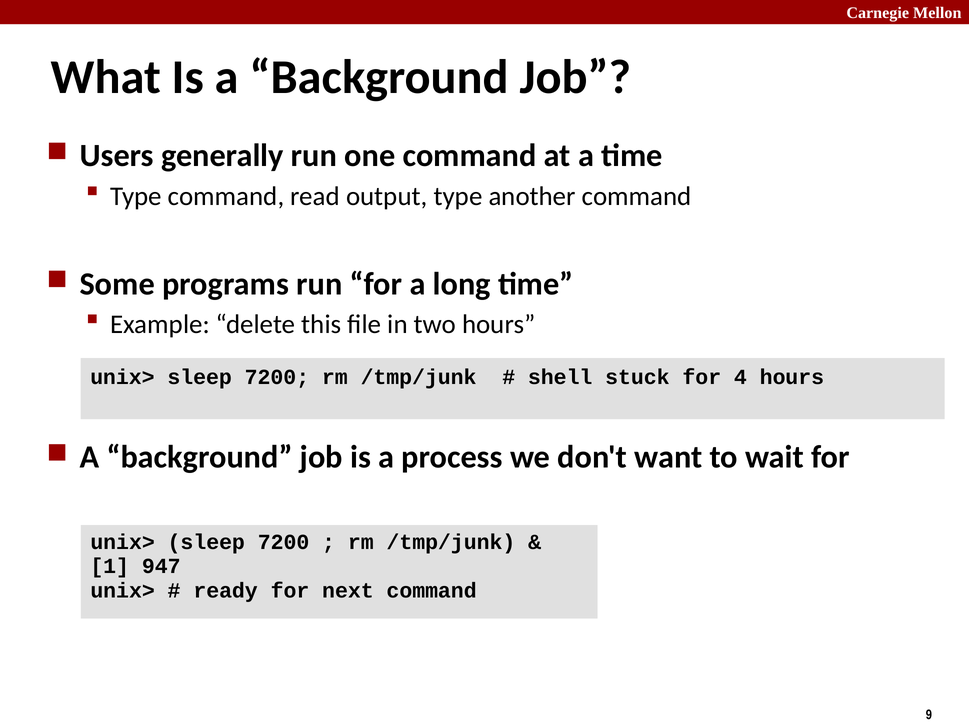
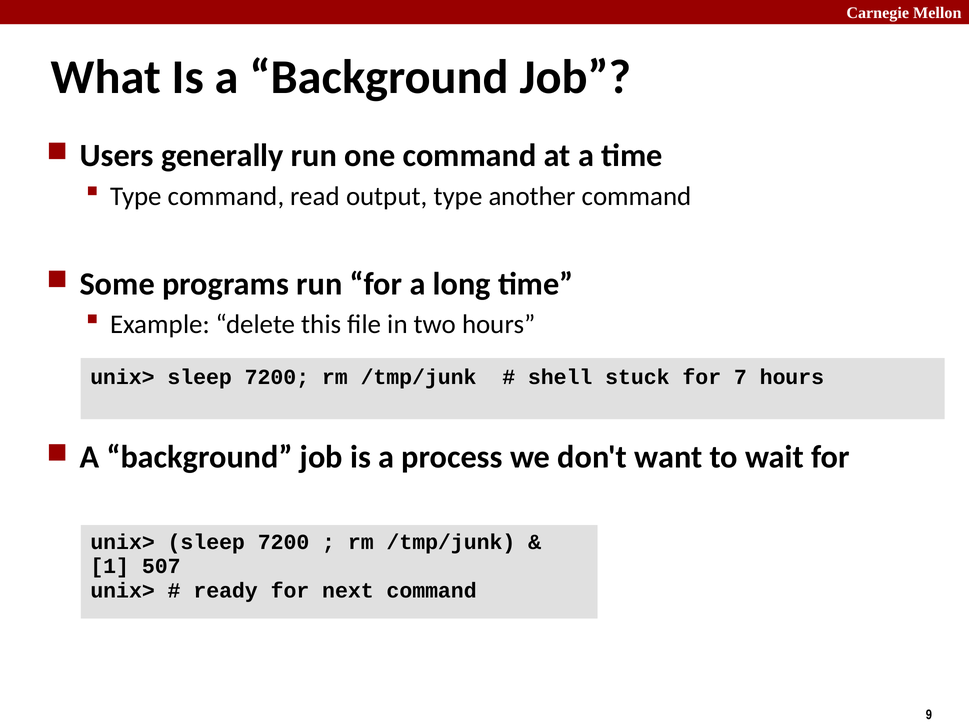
4: 4 -> 7
947: 947 -> 507
